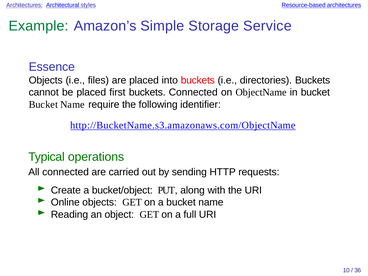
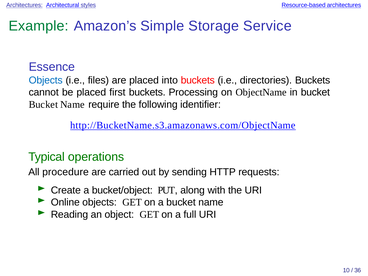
Objects at (46, 80) colour: black -> blue
buckets Connected: Connected -> Processing
All connected: connected -> procedure
